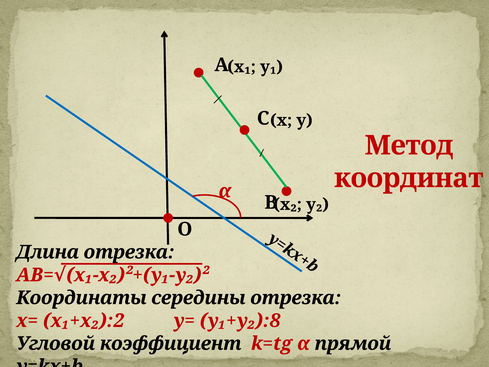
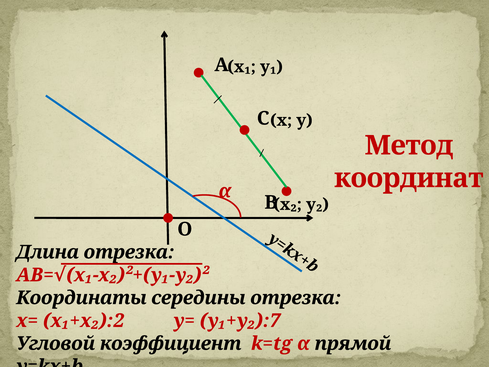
у₁+у₂):8: у₁+у₂):8 -> у₁+у₂):7
